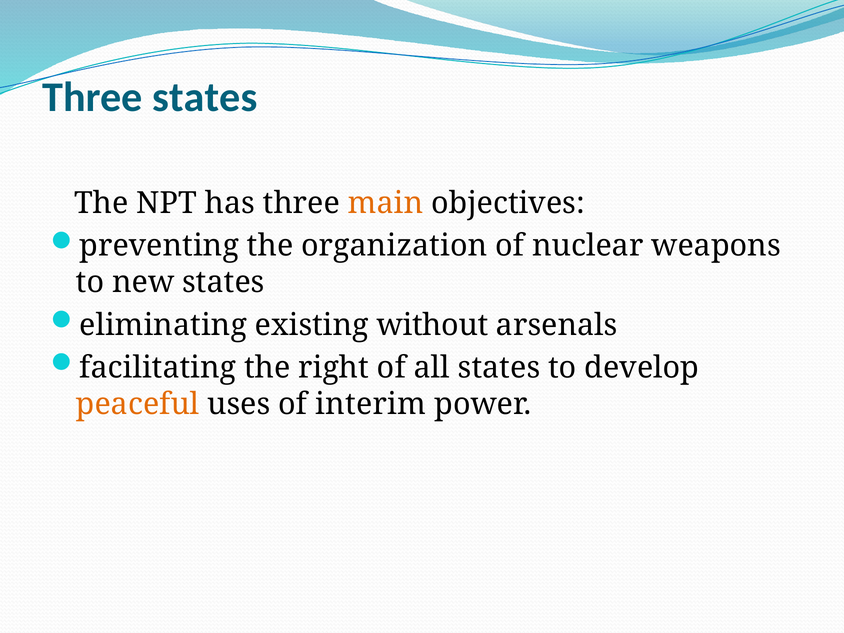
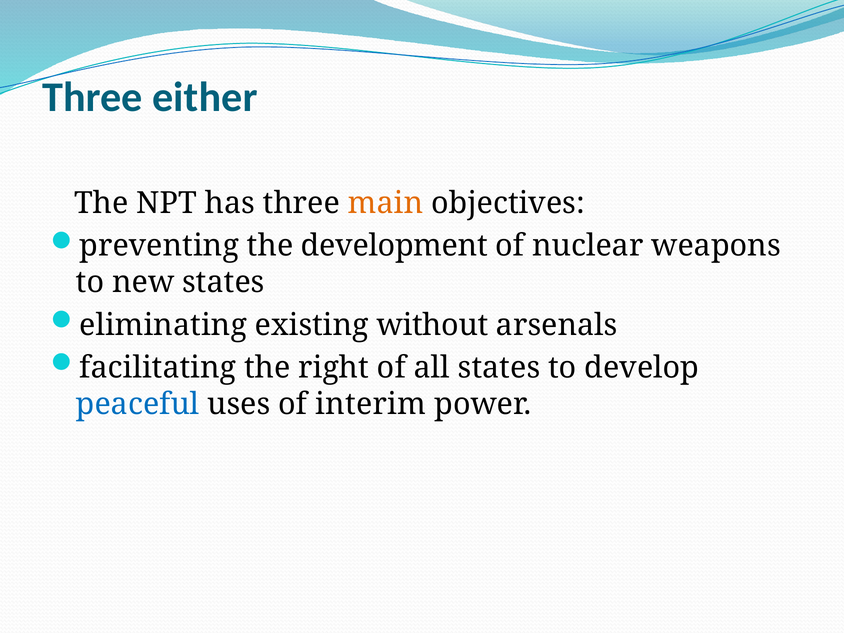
Three states: states -> either
organization: organization -> development
peaceful colour: orange -> blue
